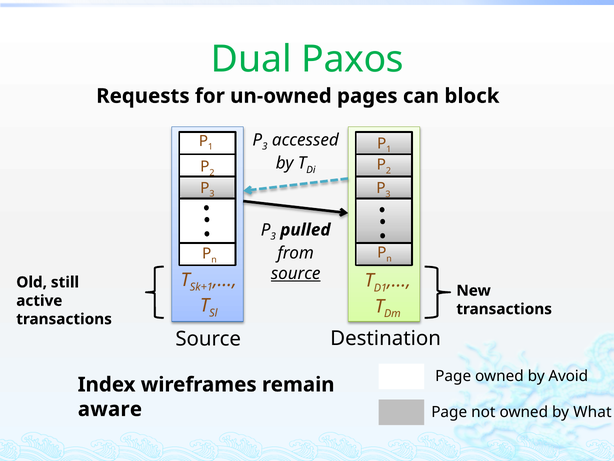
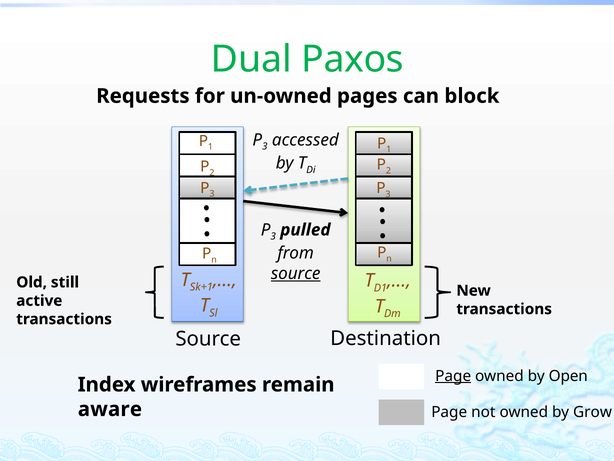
Page at (453, 376) underline: none -> present
Avoid: Avoid -> Open
What: What -> Grow
